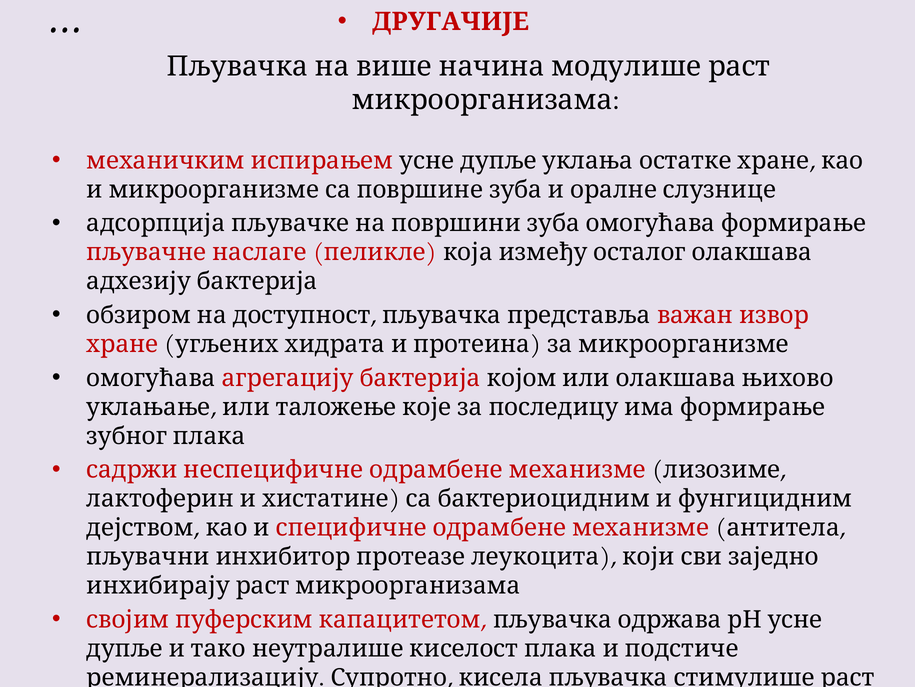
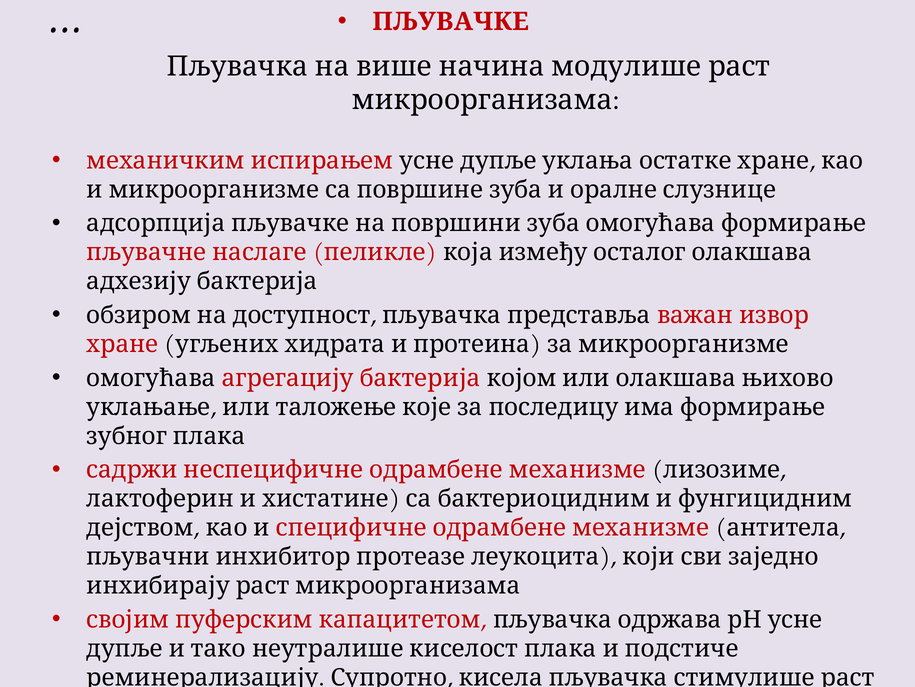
ДРУГАЧИЈЕ: ДРУГАЧИЈЕ -> ПЉУВАЧКЕ
